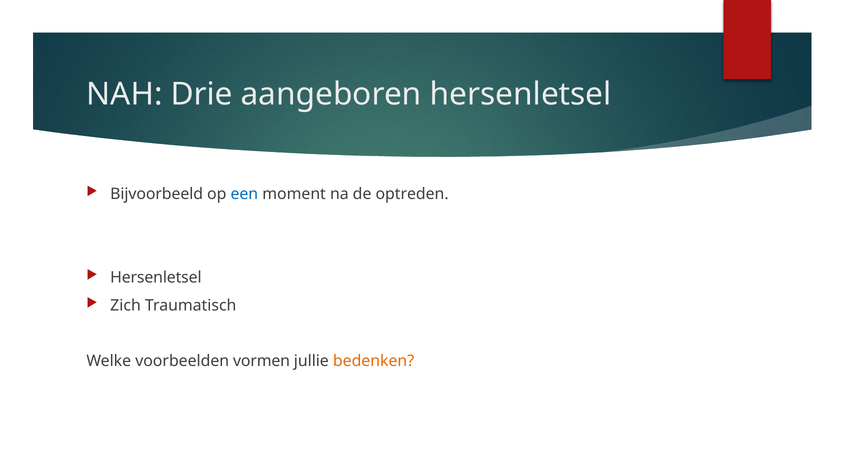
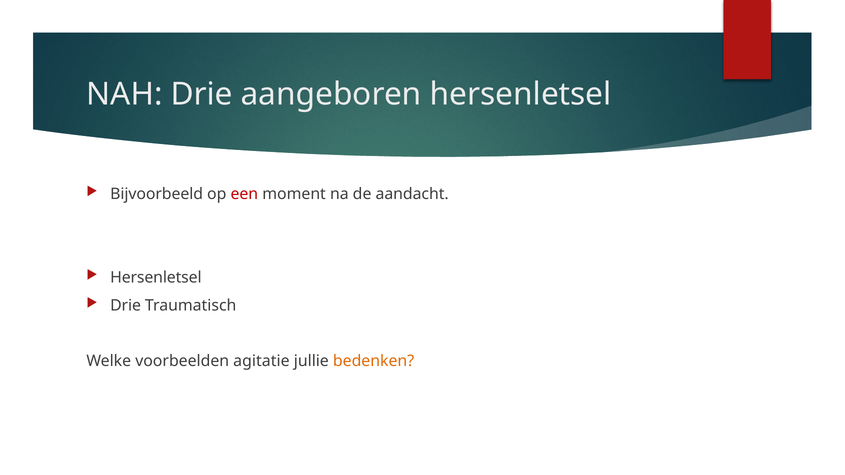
een colour: blue -> red
optreden: optreden -> aandacht
Zich at (125, 306): Zich -> Drie
vormen: vormen -> agitatie
